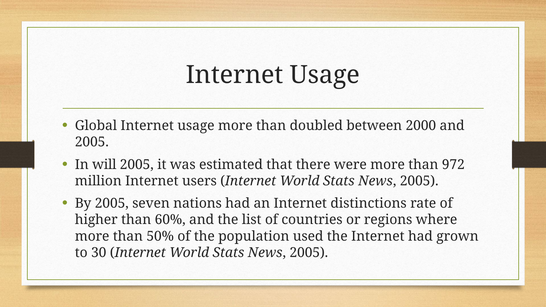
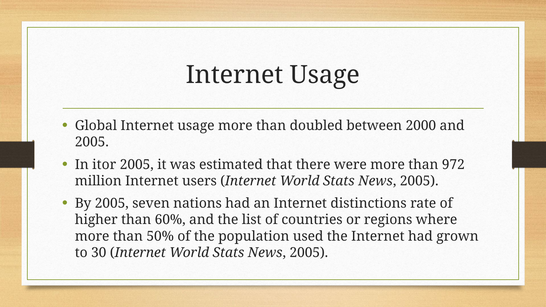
will: will -> itor
